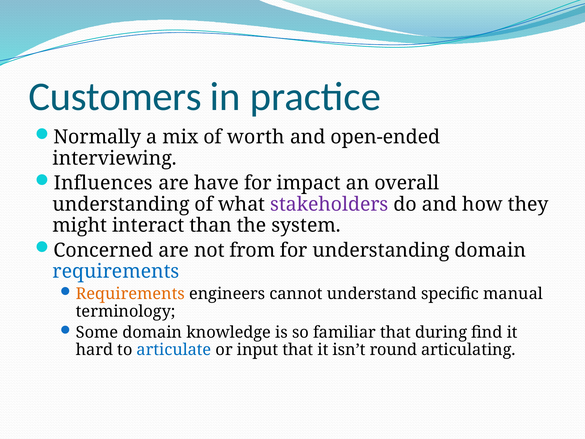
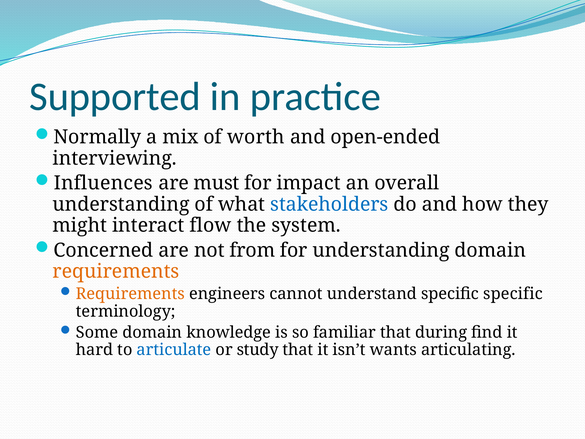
Customers: Customers -> Supported
have: have -> must
stakeholders colour: purple -> blue
than: than -> flow
requirements at (116, 271) colour: blue -> orange
specific manual: manual -> specific
input: input -> study
round: round -> wants
